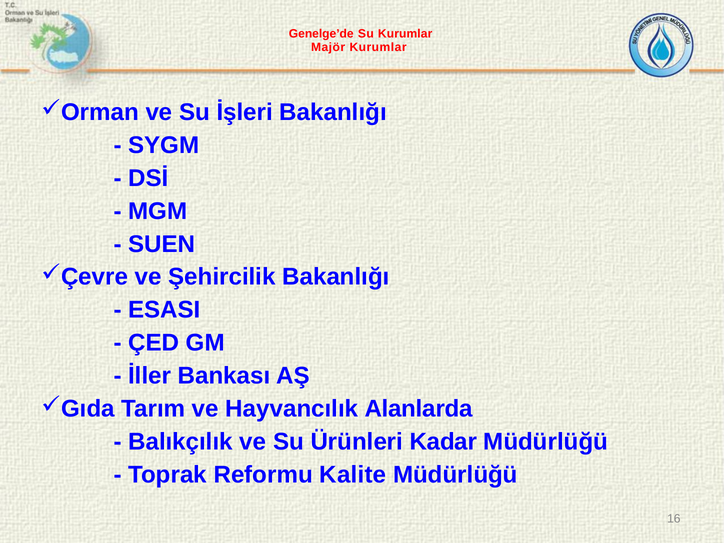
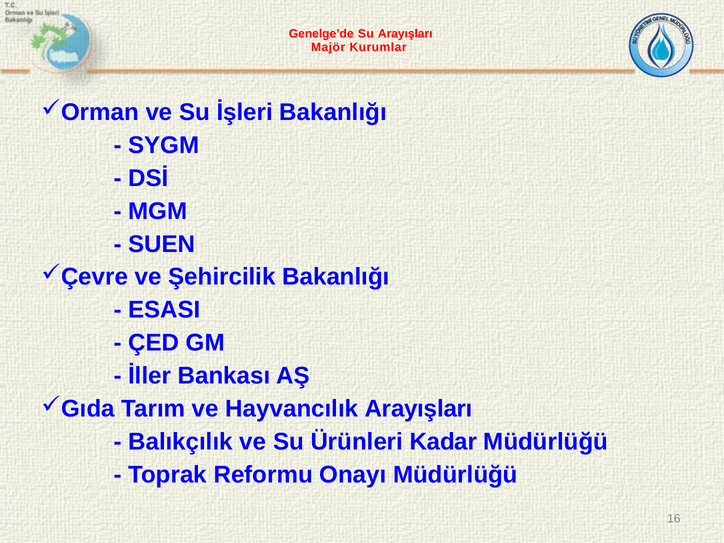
Su Kurumlar: Kurumlar -> Arayışları
Hayvancılık Alanlarda: Alanlarda -> Arayışları
Kalite: Kalite -> Onayı
